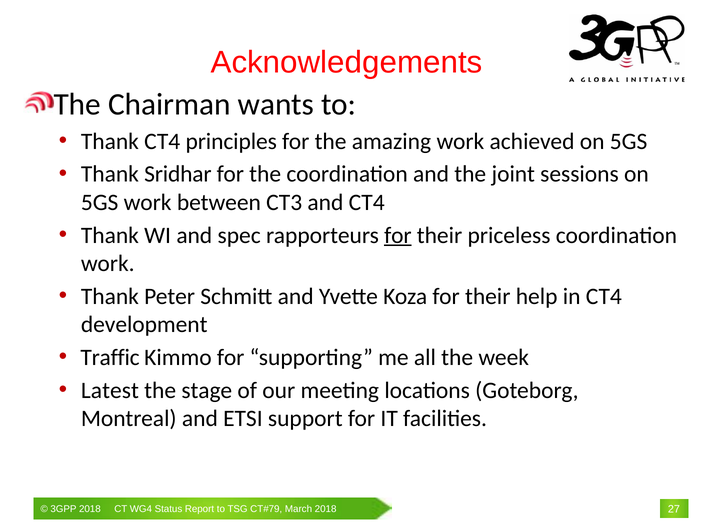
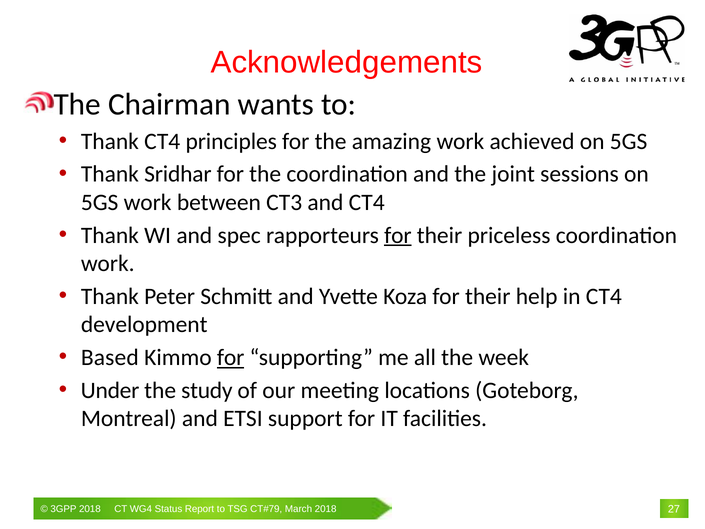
Traffic: Traffic -> Based
for at (231, 357) underline: none -> present
Latest: Latest -> Under
stage: stage -> study
